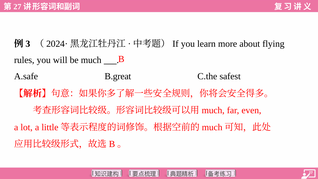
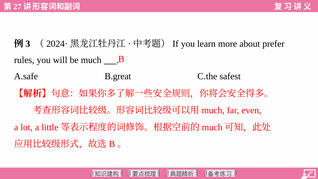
flying: flying -> prefer
